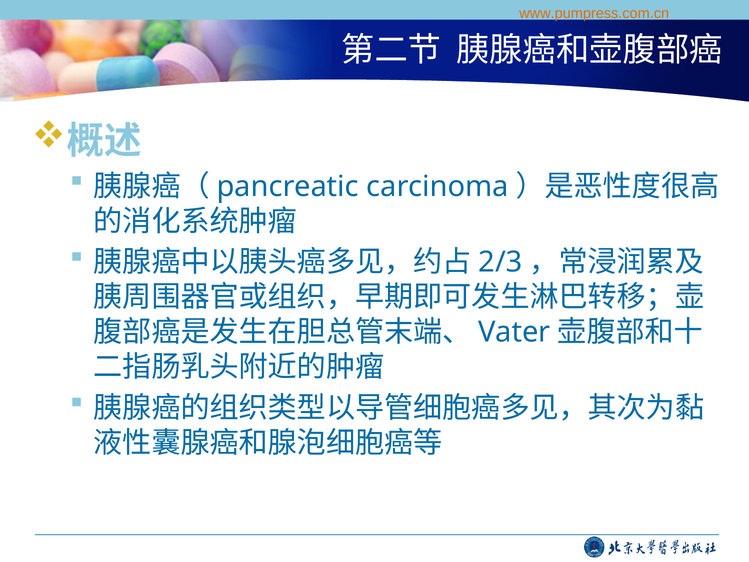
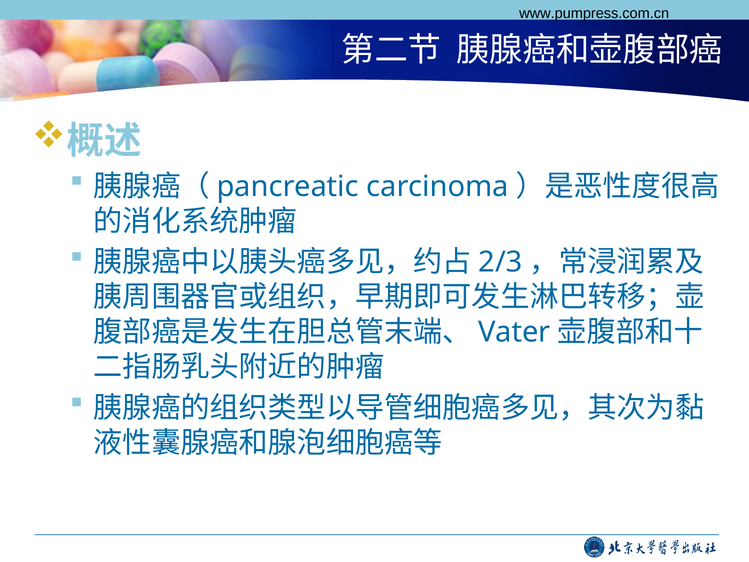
www.pumpress.com.cn colour: orange -> black
